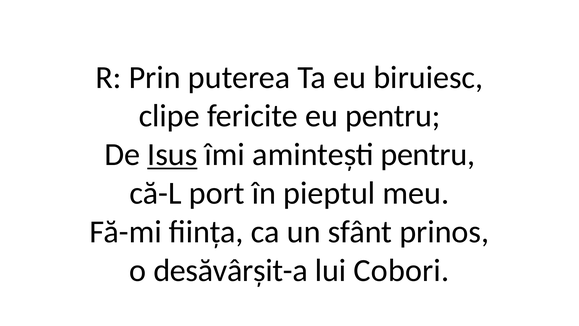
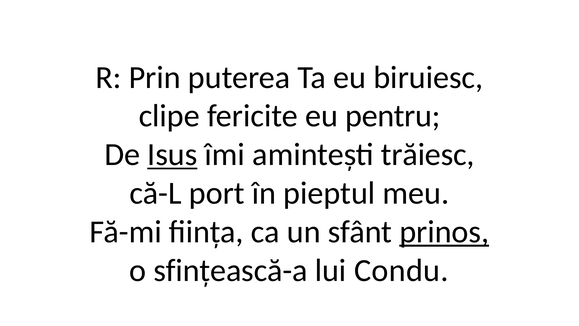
amintești pentru: pentru -> trăiesc
prinos underline: none -> present
desăvârșit-a: desăvârșit-a -> sfințească-a
Cobori: Cobori -> Condu
